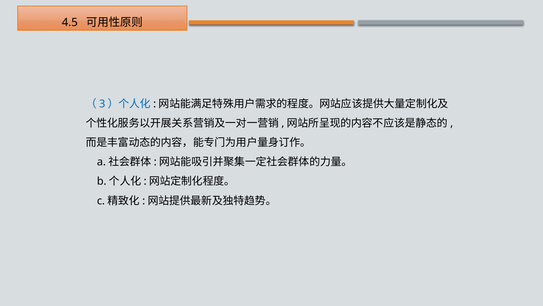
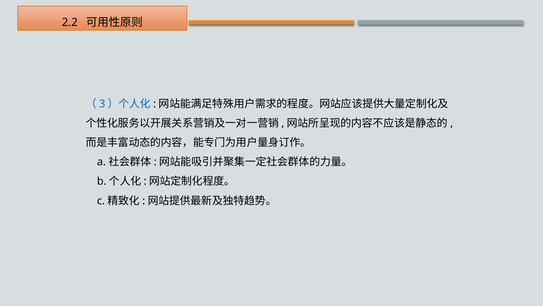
4.5: 4.5 -> 2.2
